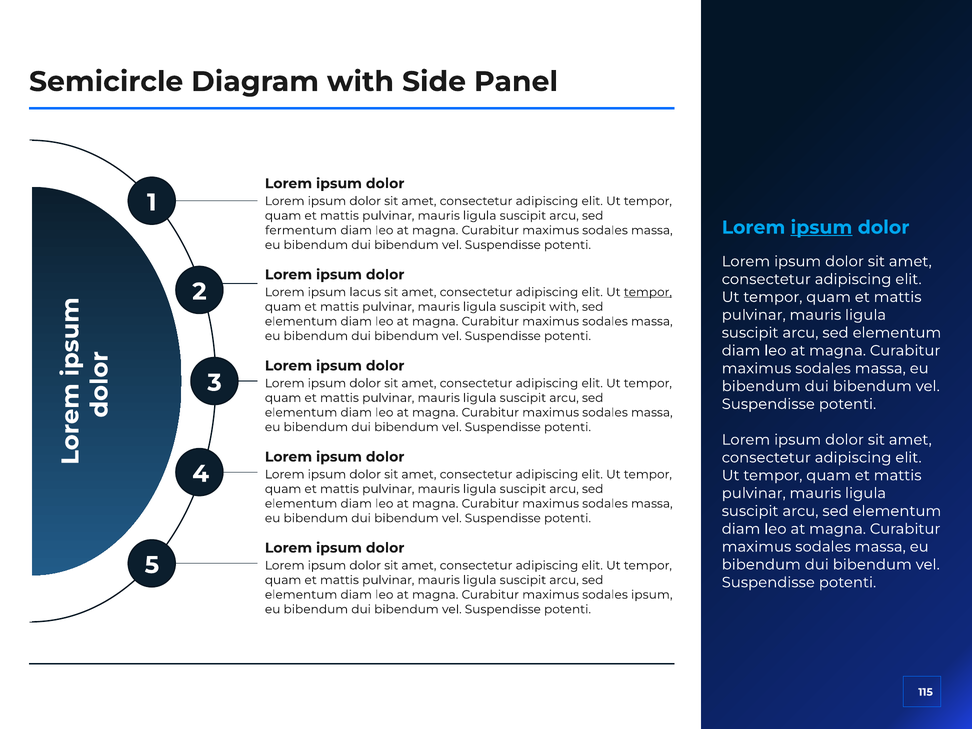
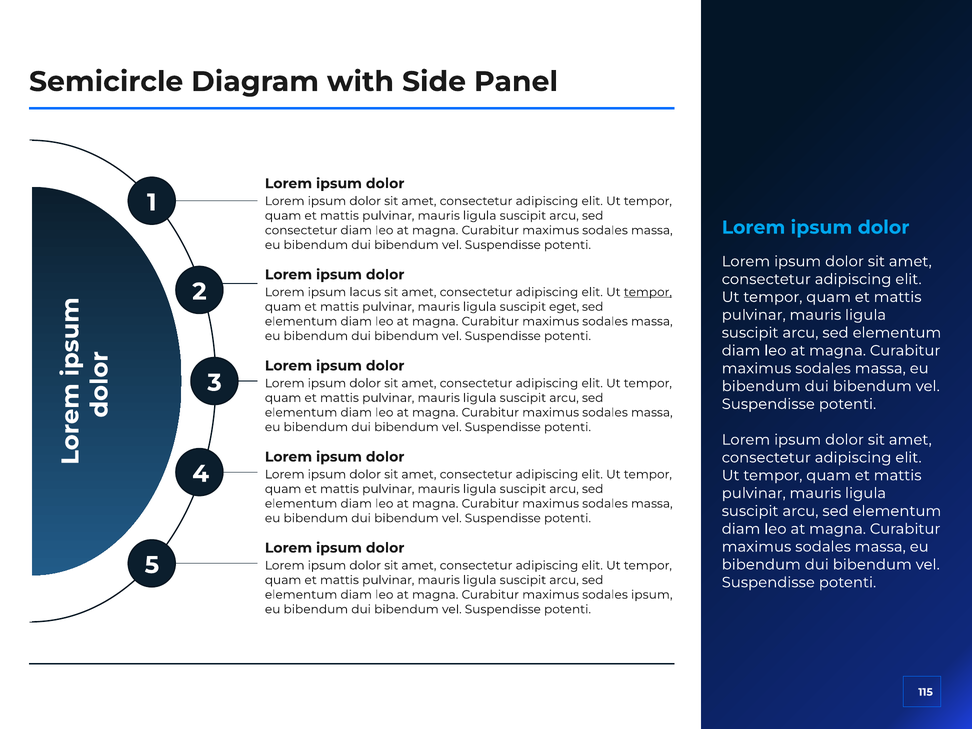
ipsum at (821, 228) underline: present -> none
fermentum at (301, 230): fermentum -> consectetur
suscipit with: with -> eget
